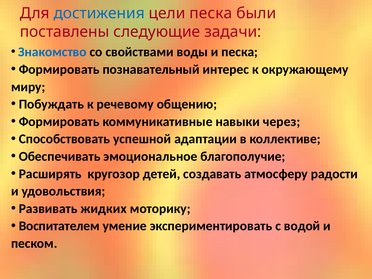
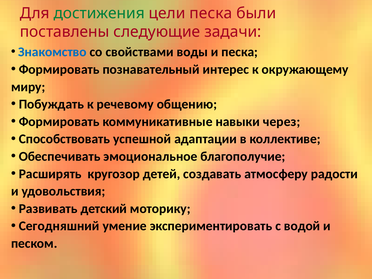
достижения colour: blue -> green
жидких: жидких -> детский
Воспитателем: Воспитателем -> Сегодняшний
